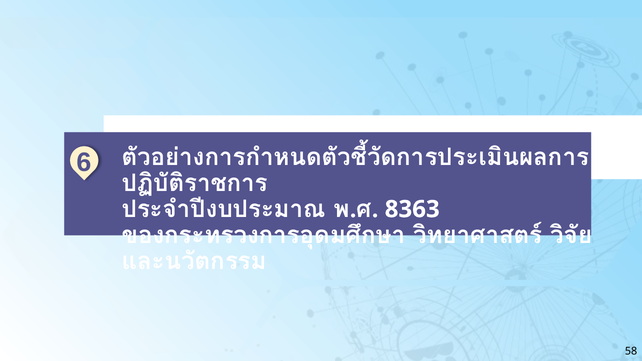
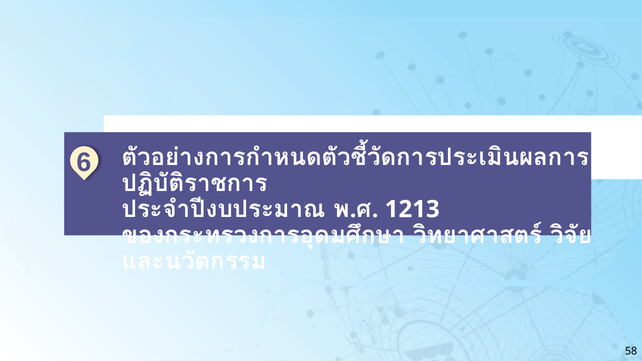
8363: 8363 -> 1213
